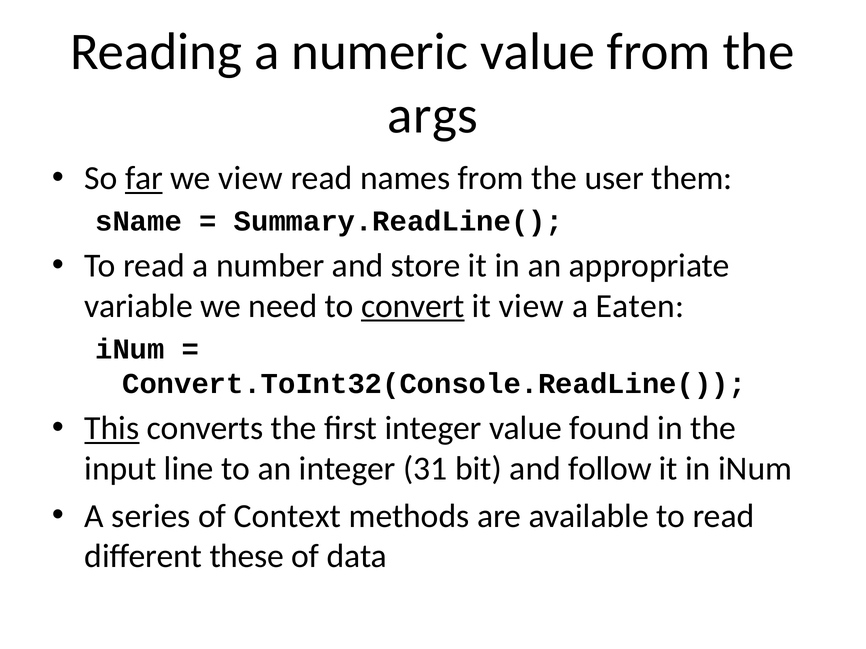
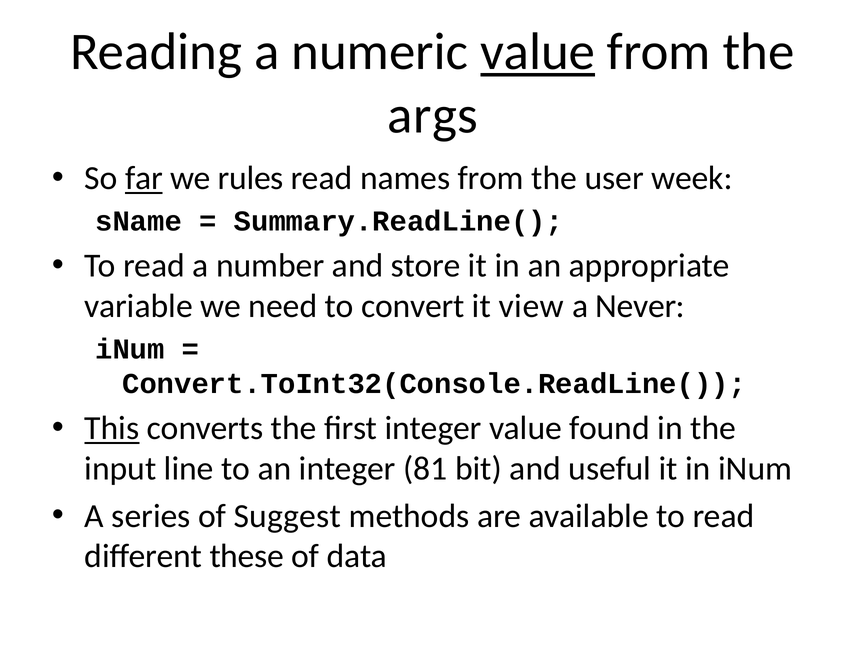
value at (538, 52) underline: none -> present
we view: view -> rules
them: them -> week
convert underline: present -> none
Eaten: Eaten -> Never
31: 31 -> 81
follow: follow -> useful
Context: Context -> Suggest
